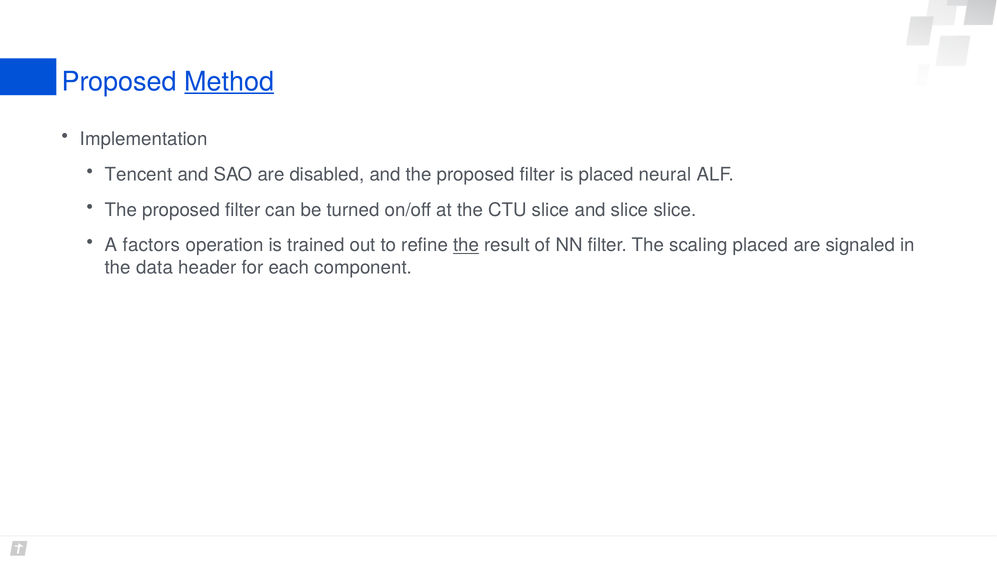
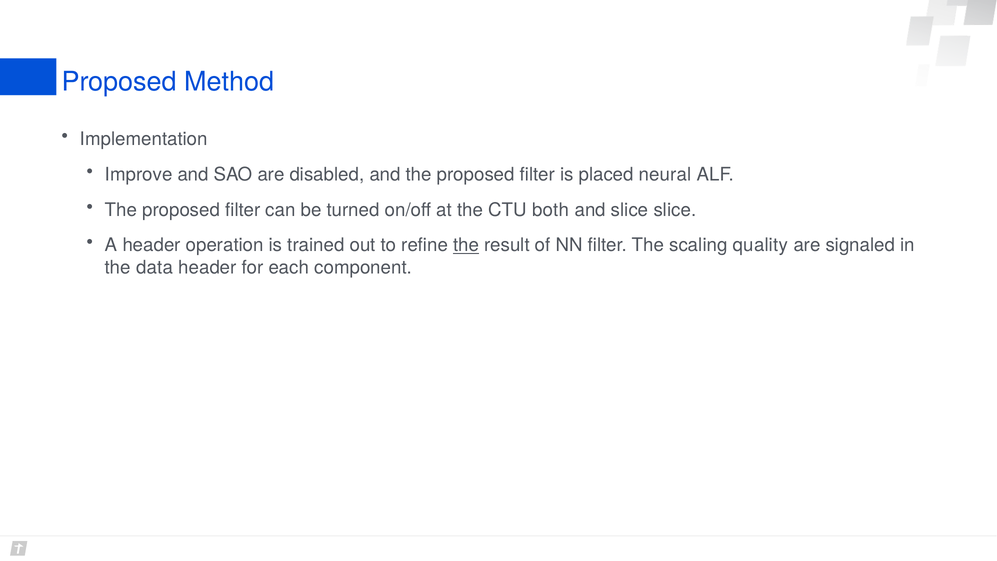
Method underline: present -> none
Tencent: Tencent -> Improve
CTU slice: slice -> both
A factors: factors -> header
scaling placed: placed -> quality
